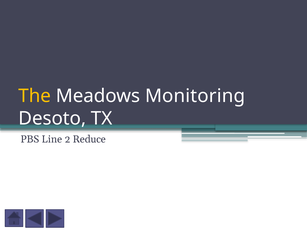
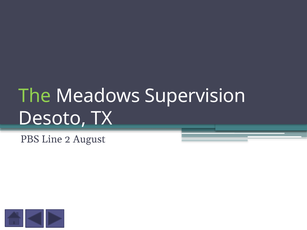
The colour: yellow -> light green
Monitoring: Monitoring -> Supervision
Reduce: Reduce -> August
